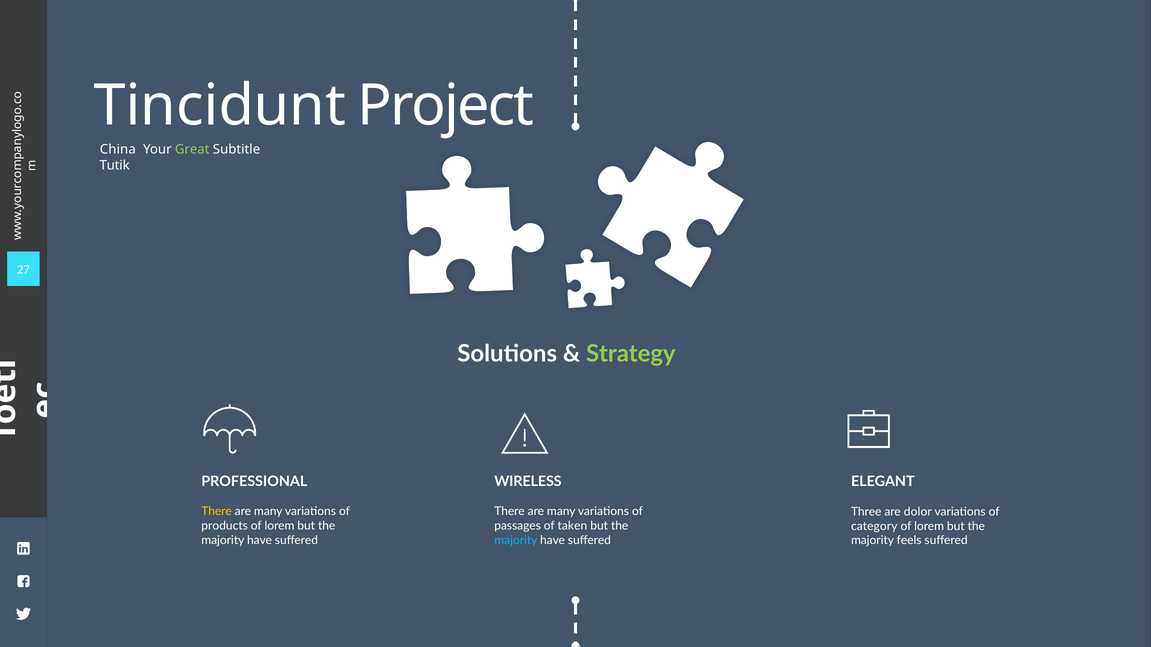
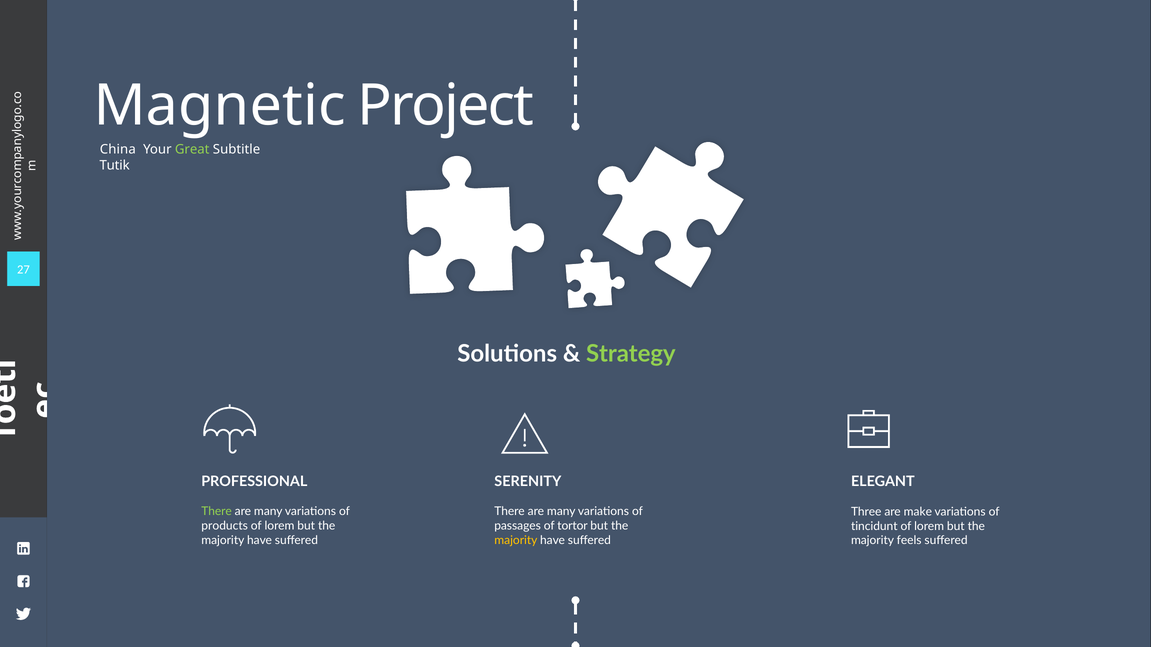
Tincidunt: Tincidunt -> Magnetic
WIRELESS: WIRELESS -> SERENITY
There at (217, 512) colour: yellow -> light green
dolor: dolor -> make
taken: taken -> tortor
category: category -> tincidunt
majority at (516, 541) colour: light blue -> yellow
